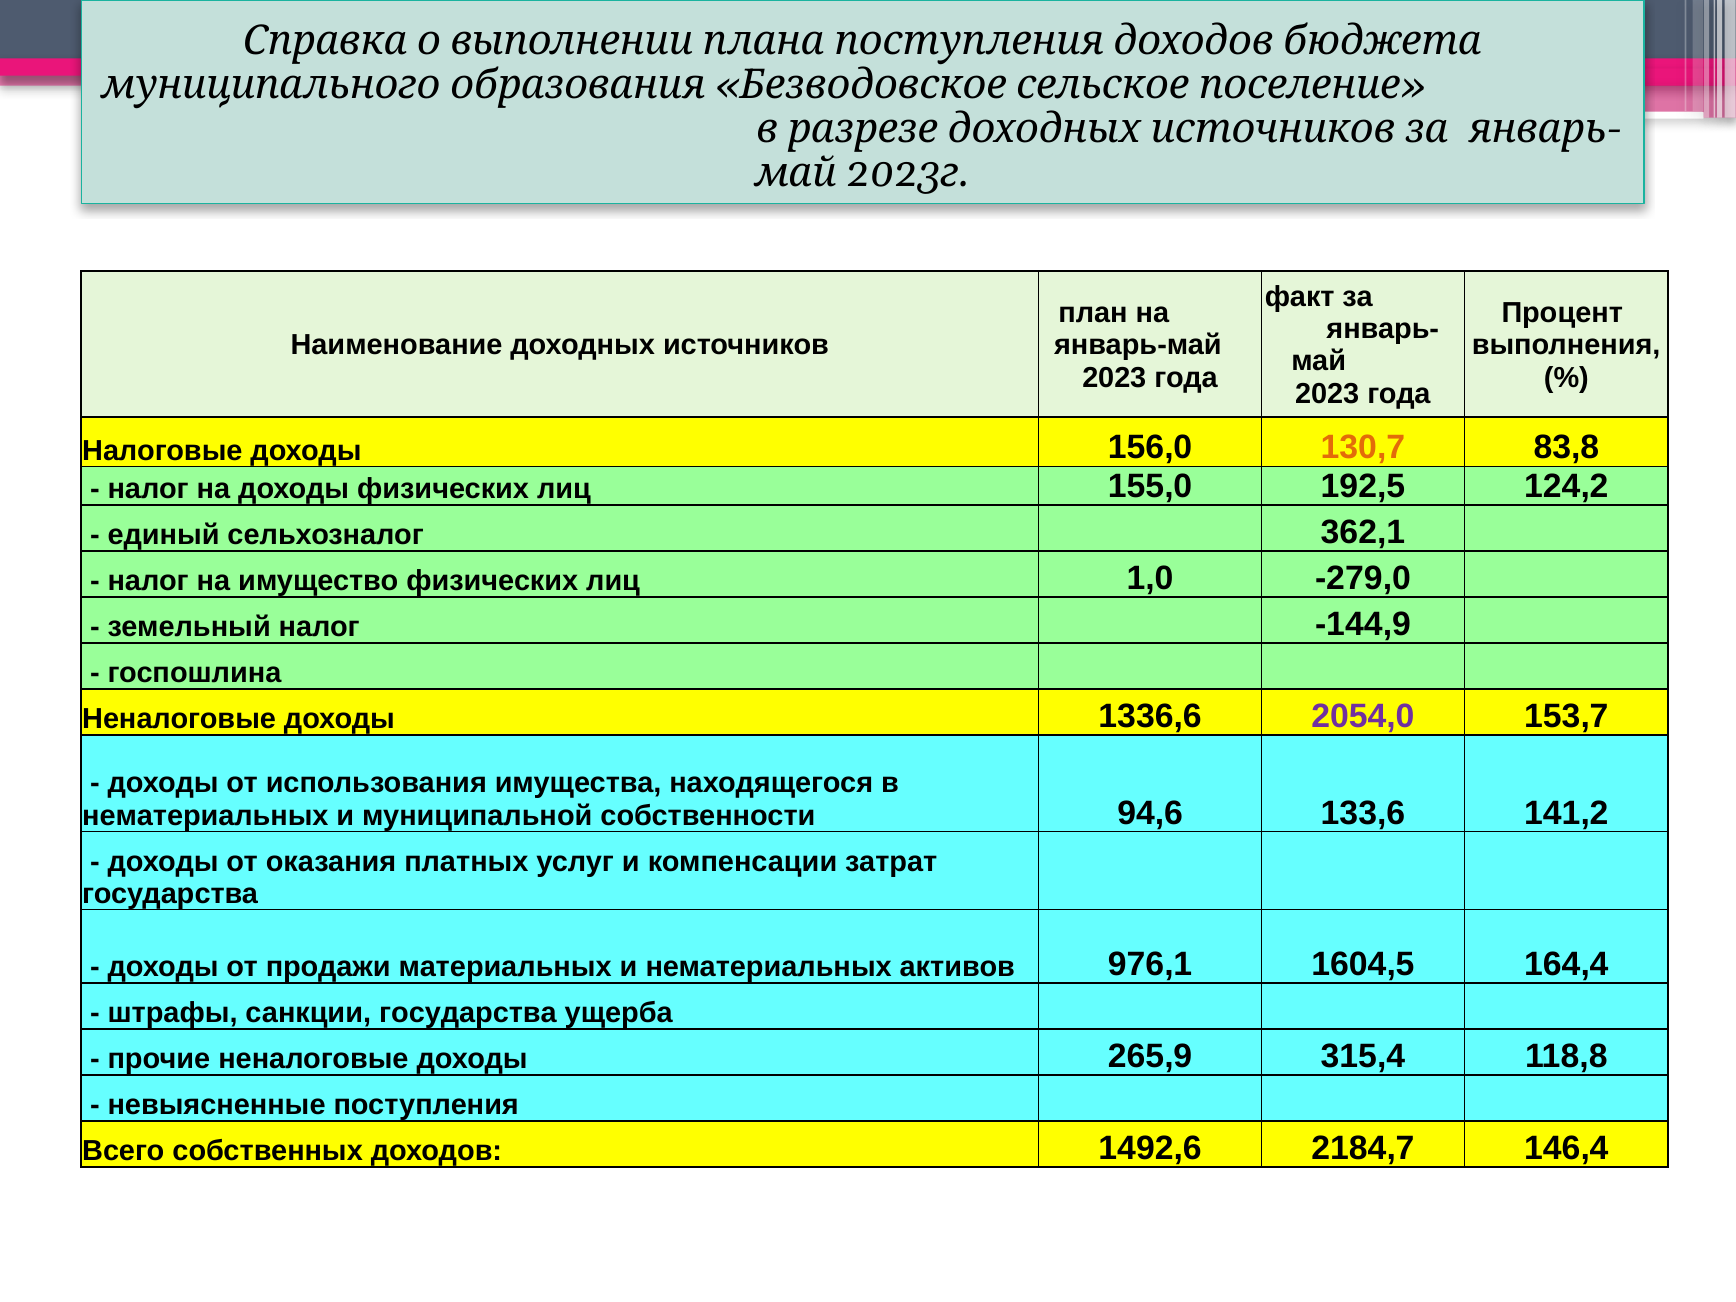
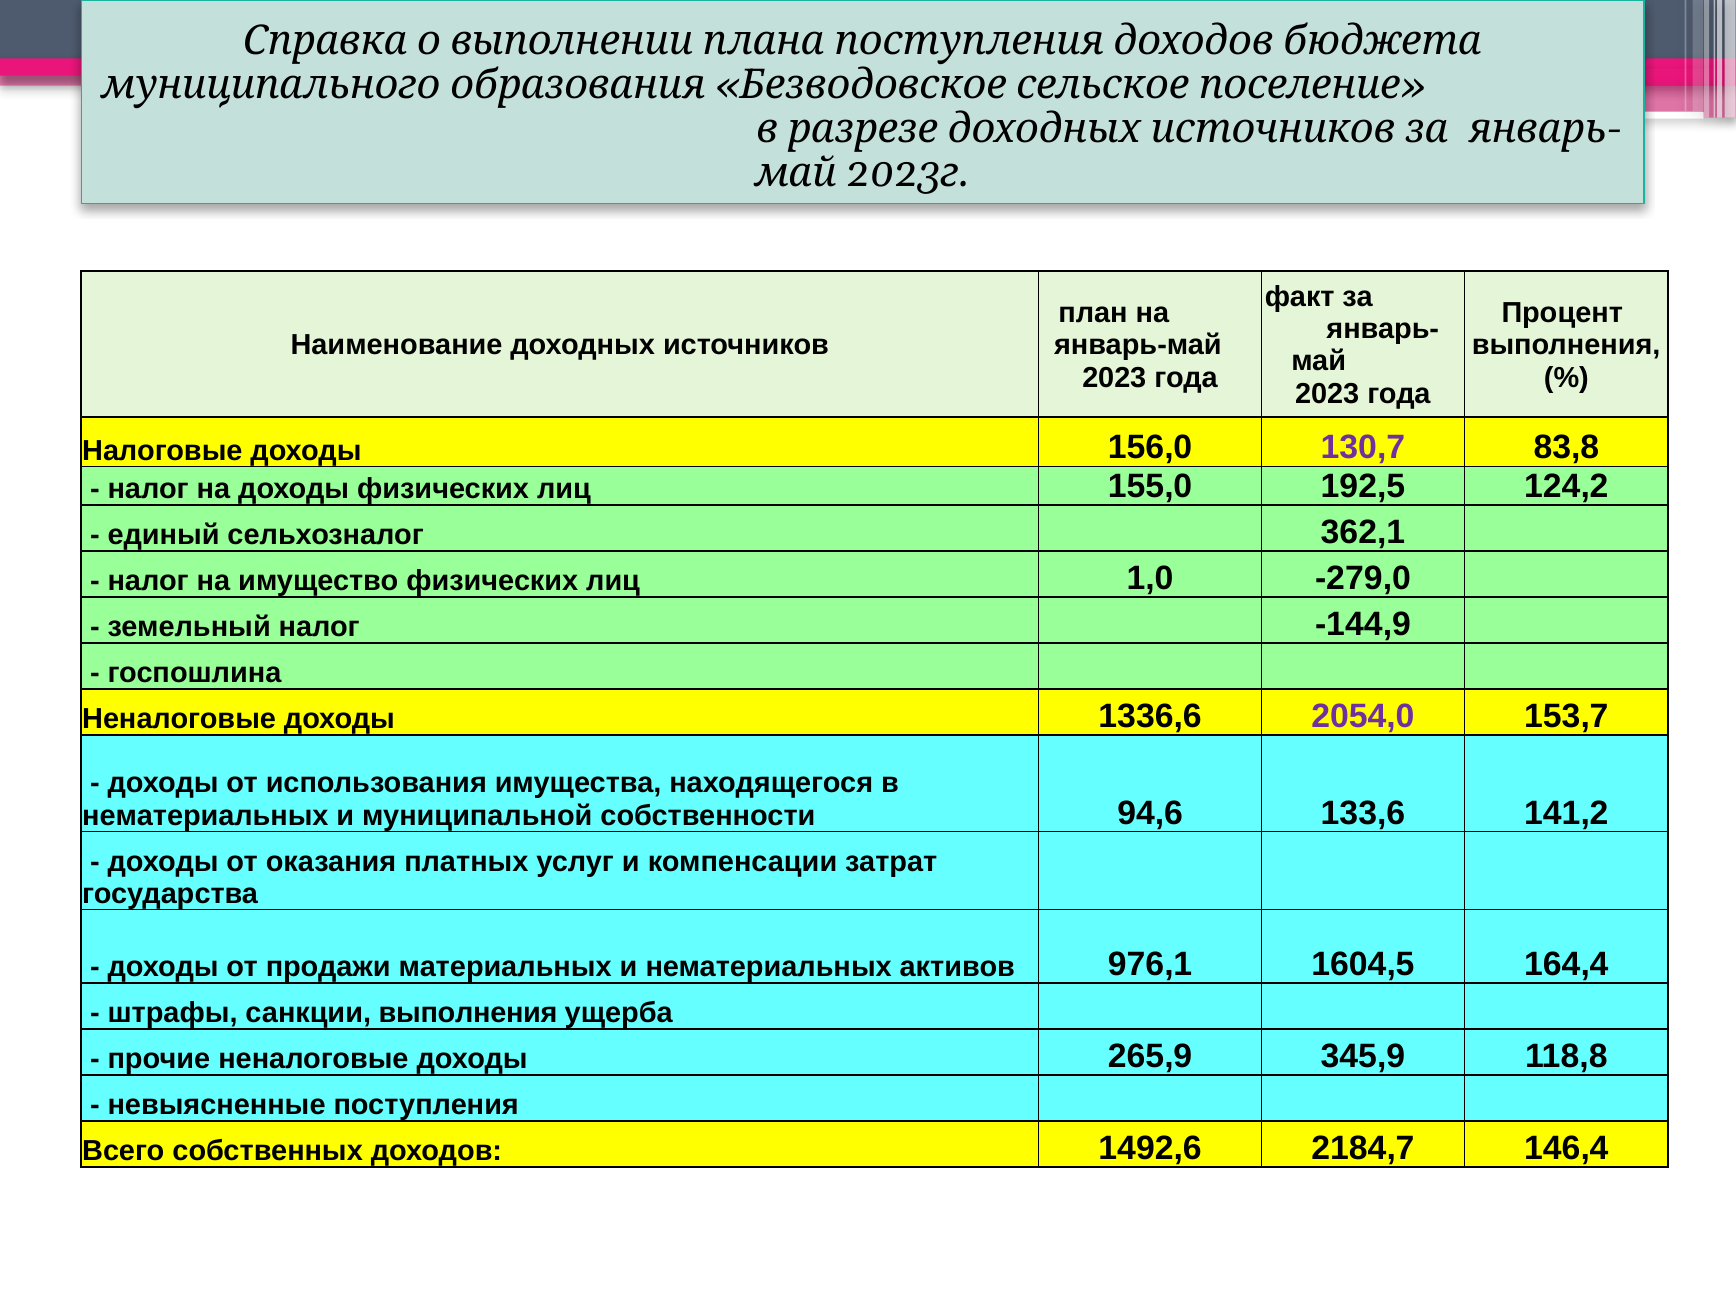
130,7 colour: orange -> purple
санкции государства: государства -> выполнения
315,4: 315,4 -> 345,9
